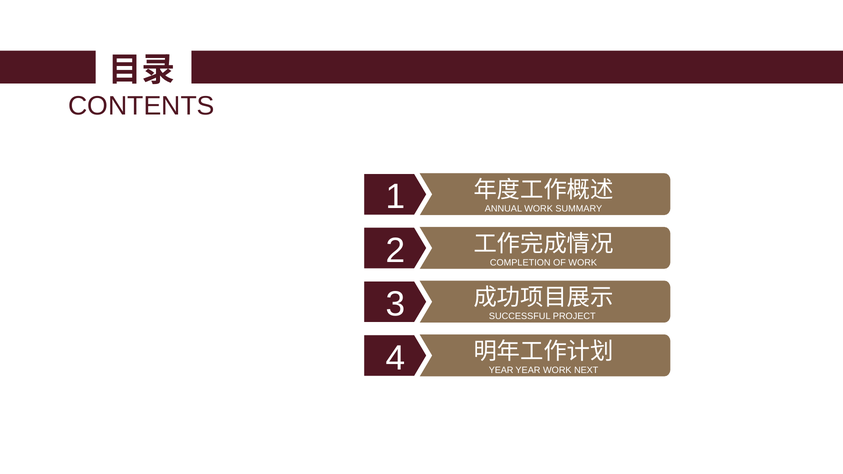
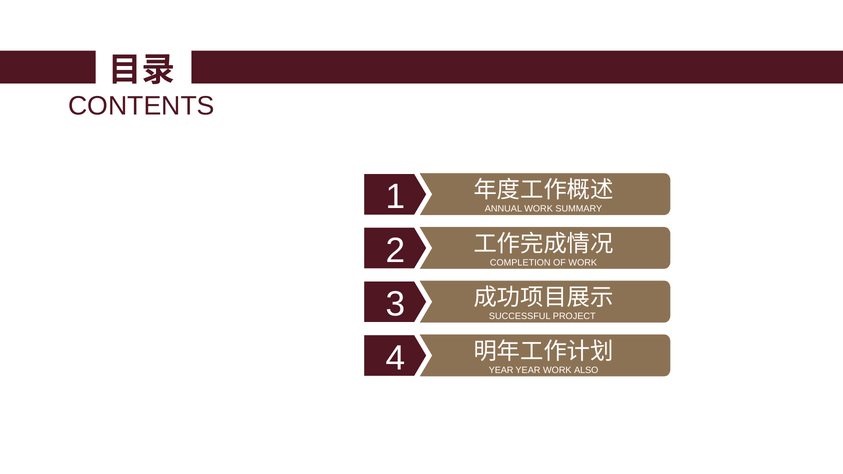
NEXT: NEXT -> ALSO
